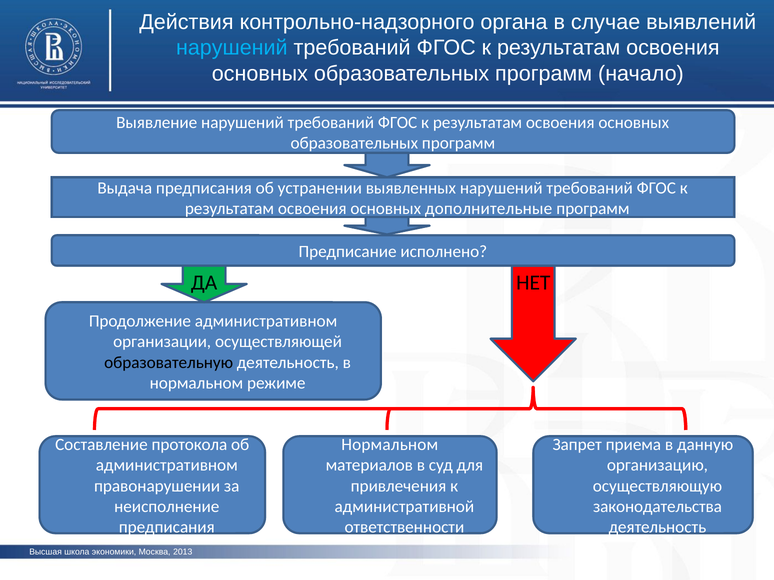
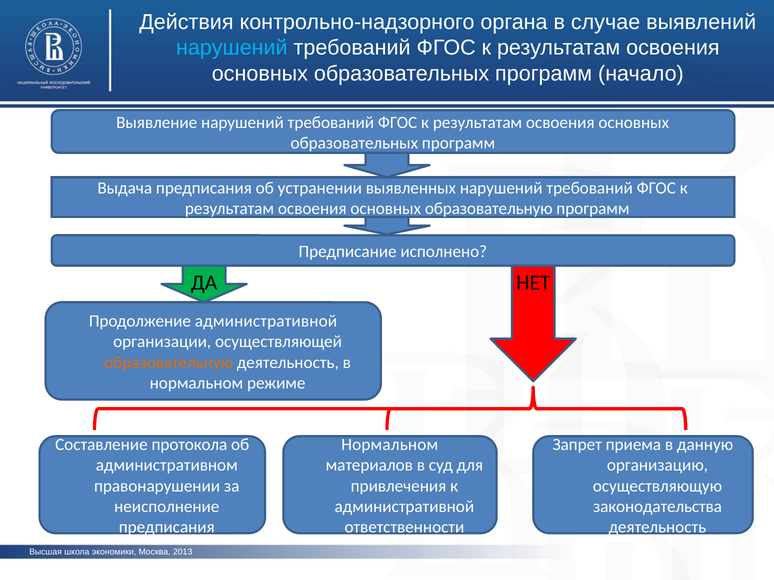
дополнительные at (489, 209): дополнительные -> образовательную
Продолжение административном: административном -> административной
образовательную at (169, 363) colour: black -> orange
